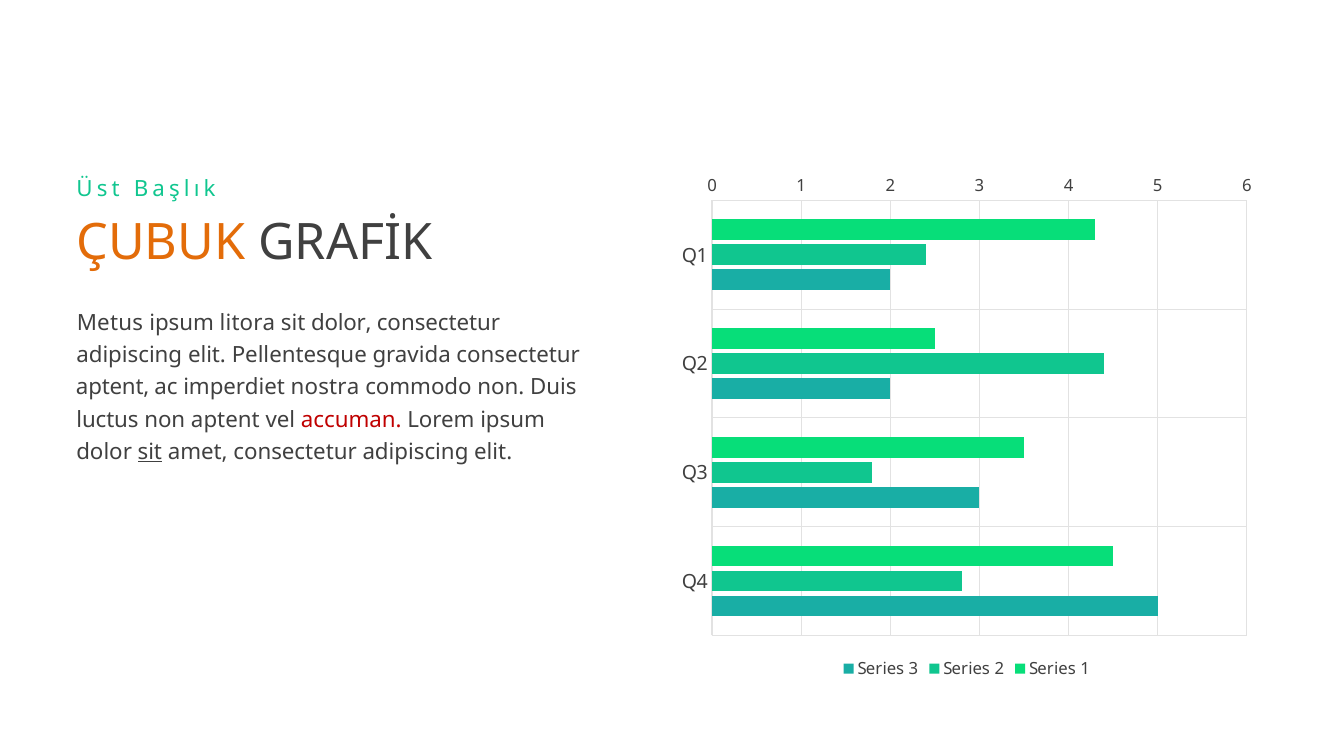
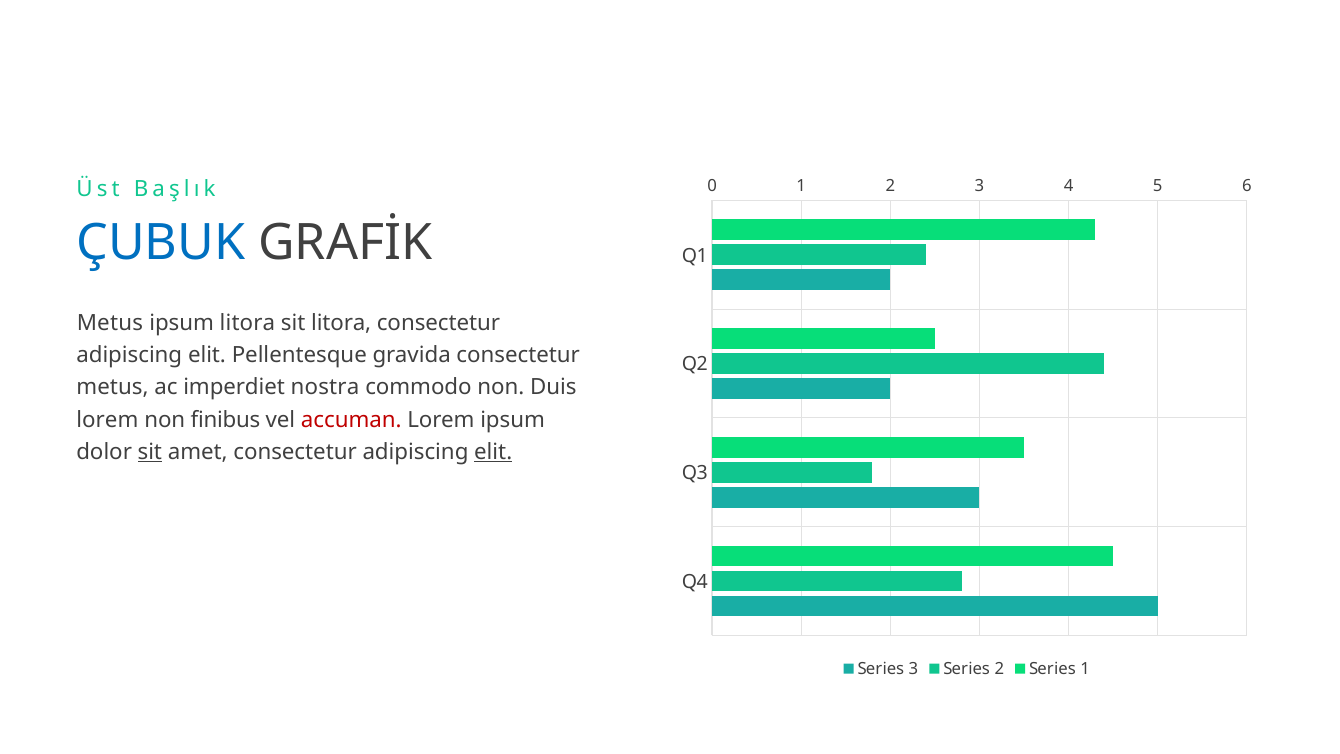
ÇUBUK colour: orange -> blue
sit dolor: dolor -> litora
aptent at (113, 387): aptent -> metus
luctus at (107, 420): luctus -> lorem
non aptent: aptent -> finibus
elit at (493, 452) underline: none -> present
